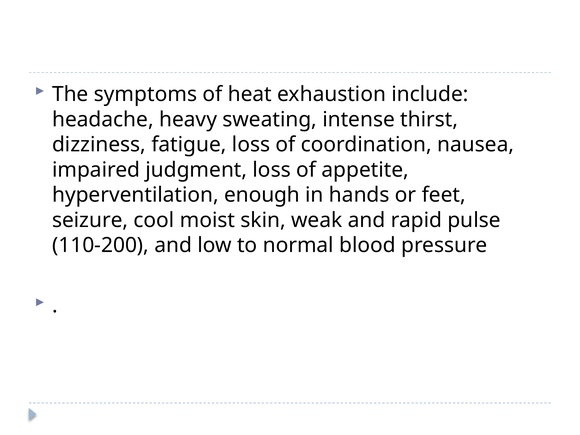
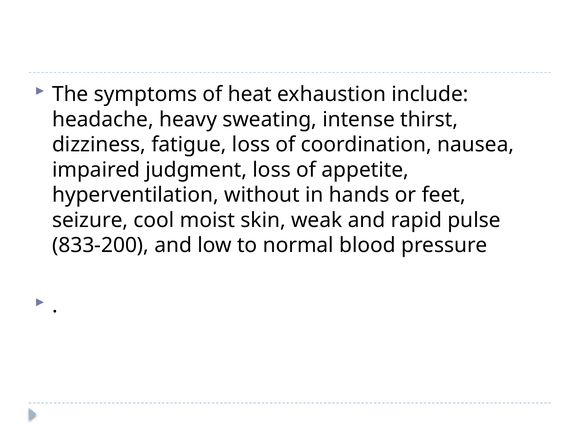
enough: enough -> without
110-200: 110-200 -> 833-200
